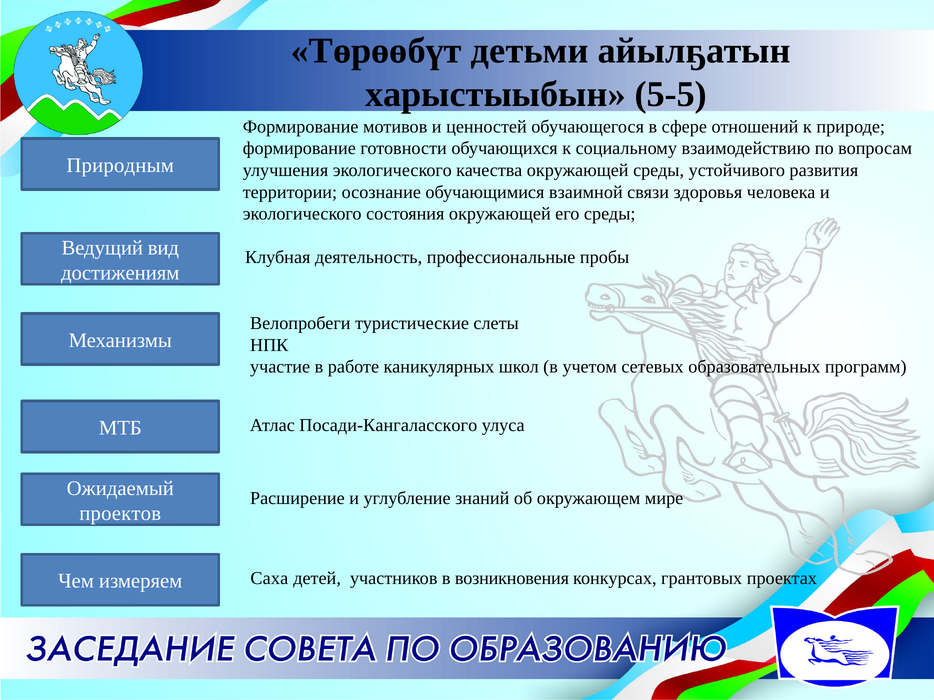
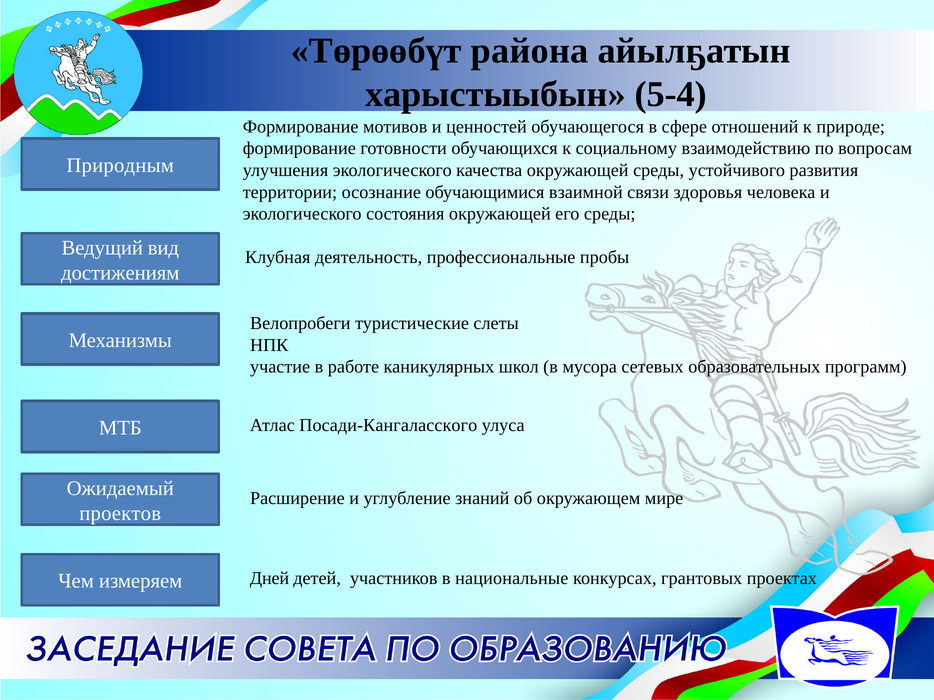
детьми: детьми -> района
5-5: 5-5 -> 5-4
учетом: учетом -> мусора
Саха: Саха -> Дней
возникновения: возникновения -> национальные
